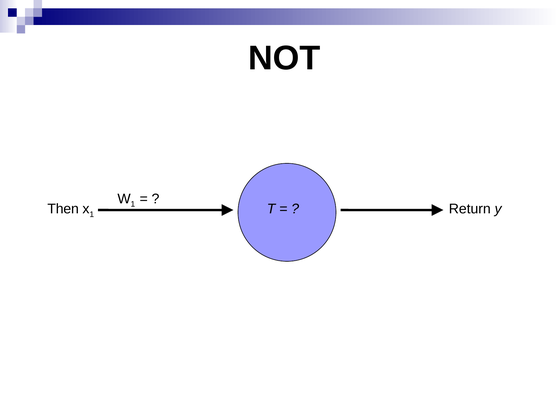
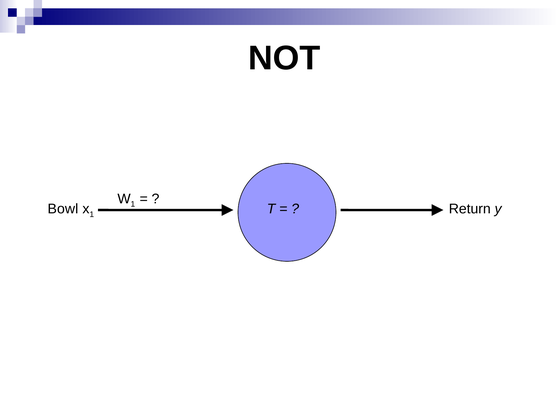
Then: Then -> Bowl
